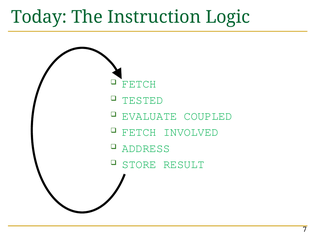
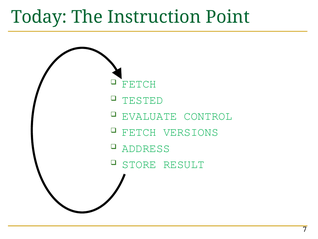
Logic: Logic -> Point
COUPLED: COUPLED -> CONTROL
INVOLVED: INVOLVED -> VERSIONS
